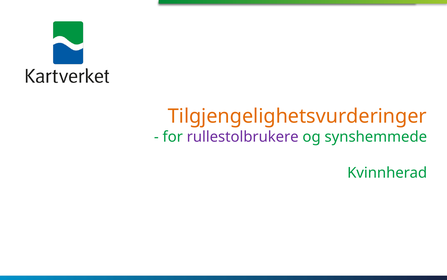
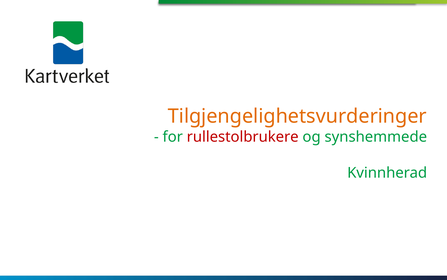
rullestolbrukere colour: purple -> red
